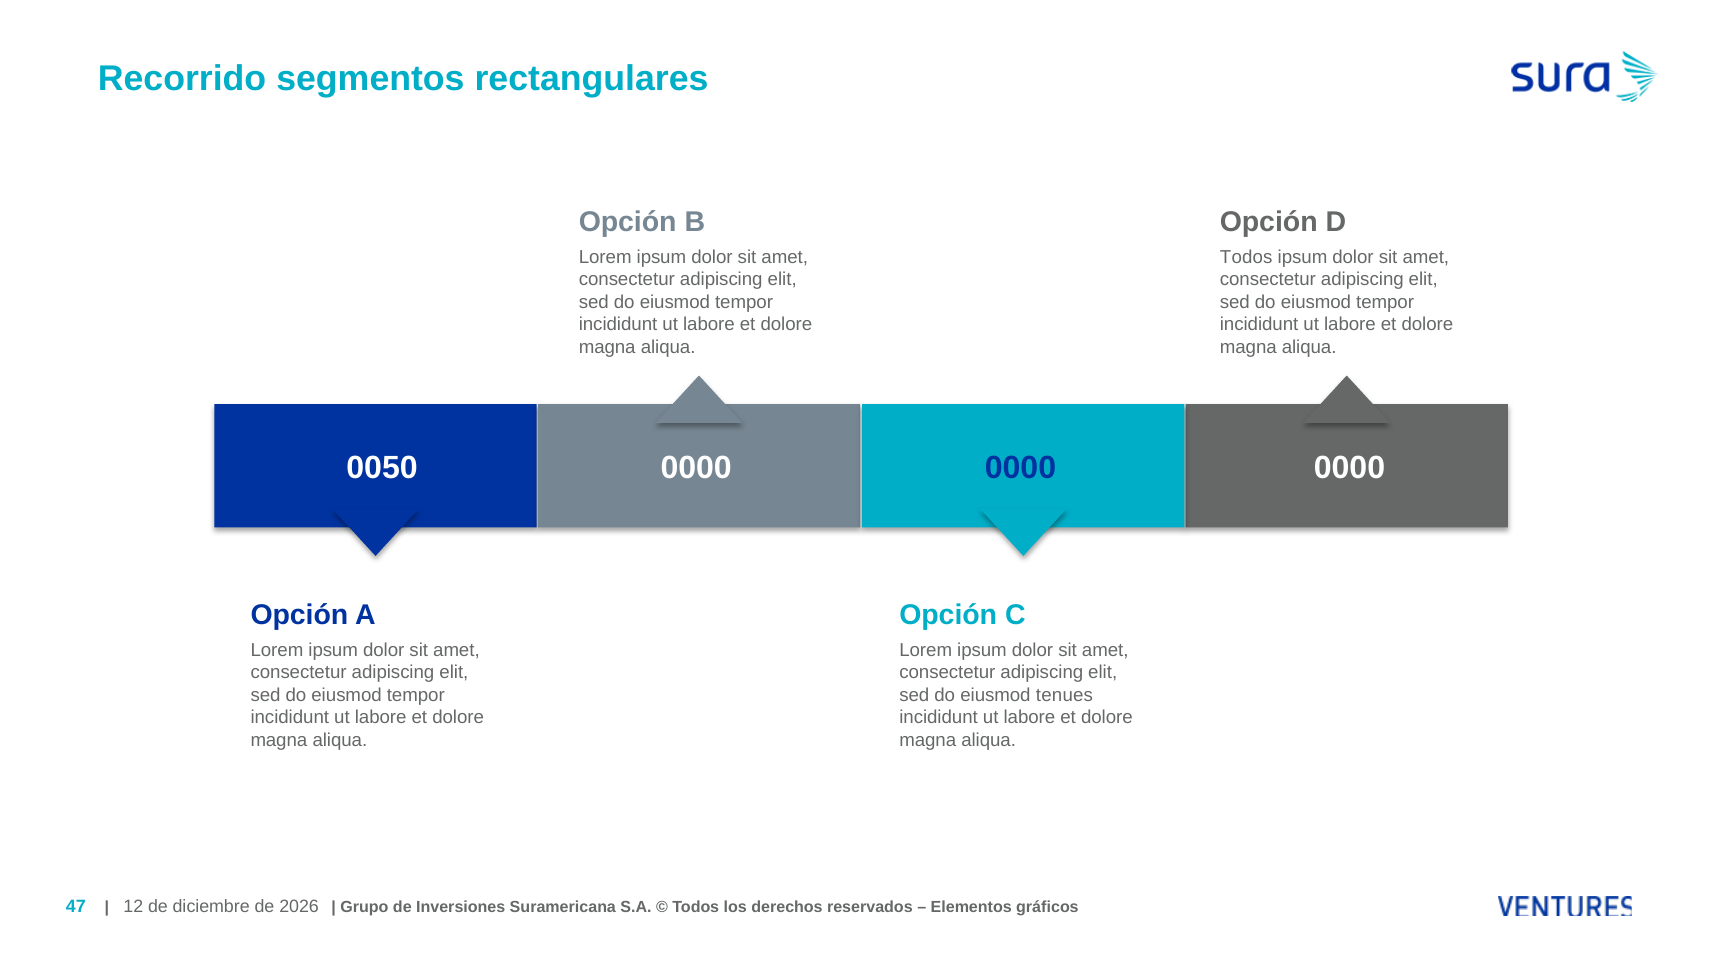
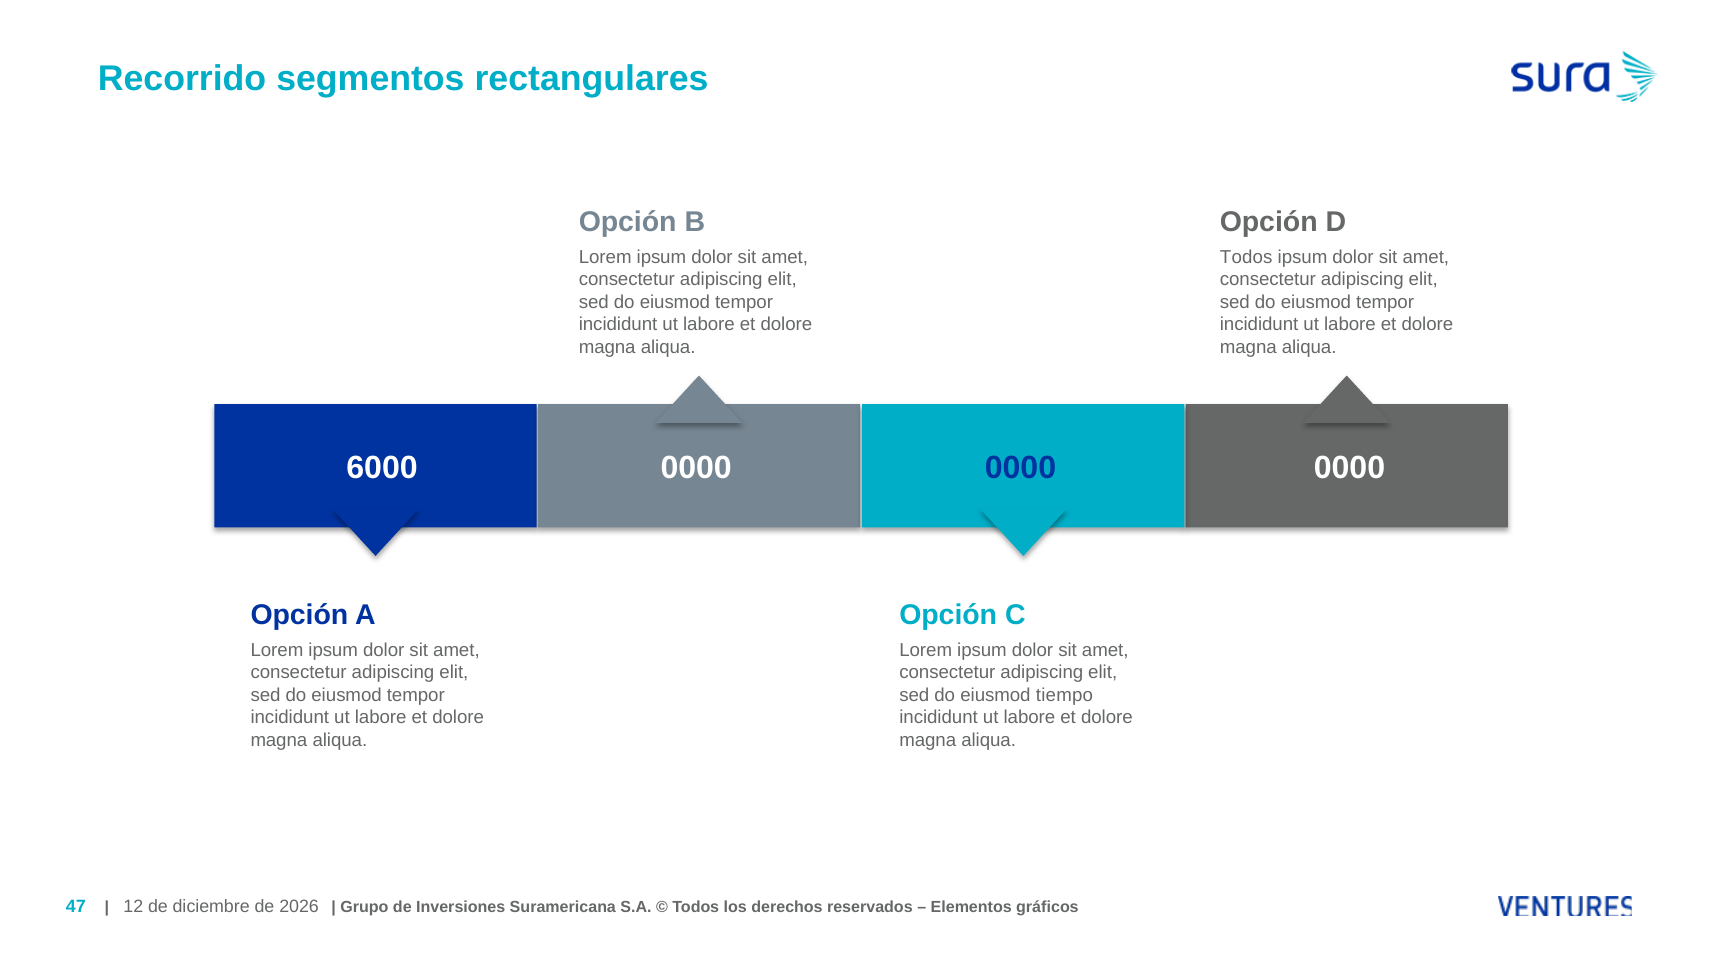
0050: 0050 -> 6000
tenues: tenues -> tiempo
